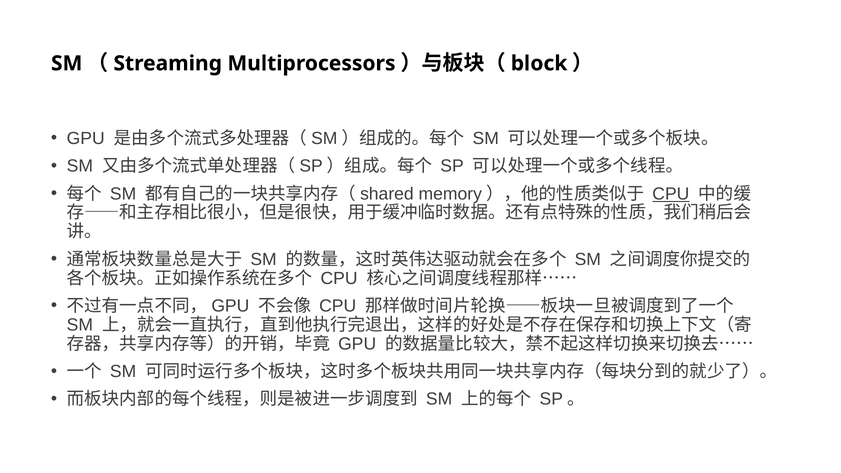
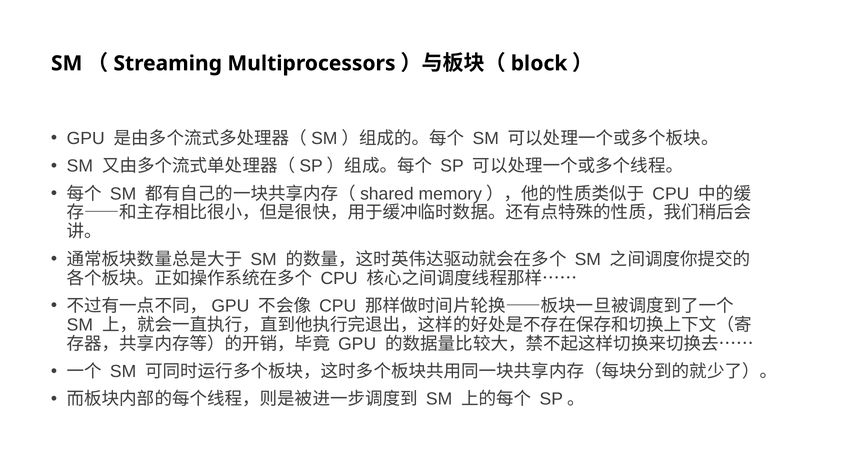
CPU at (671, 194) underline: present -> none
